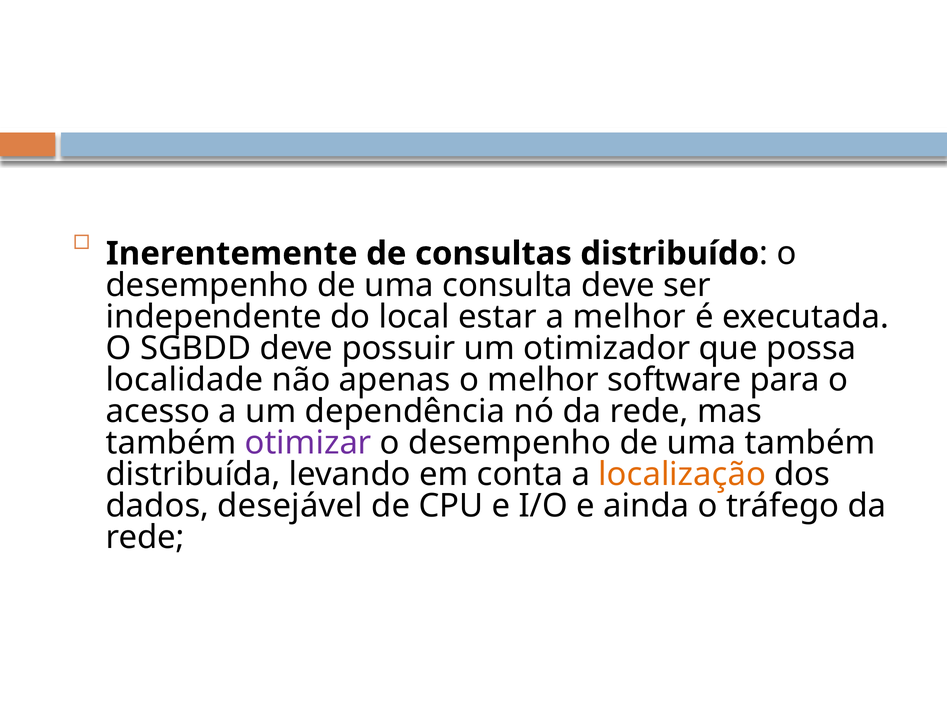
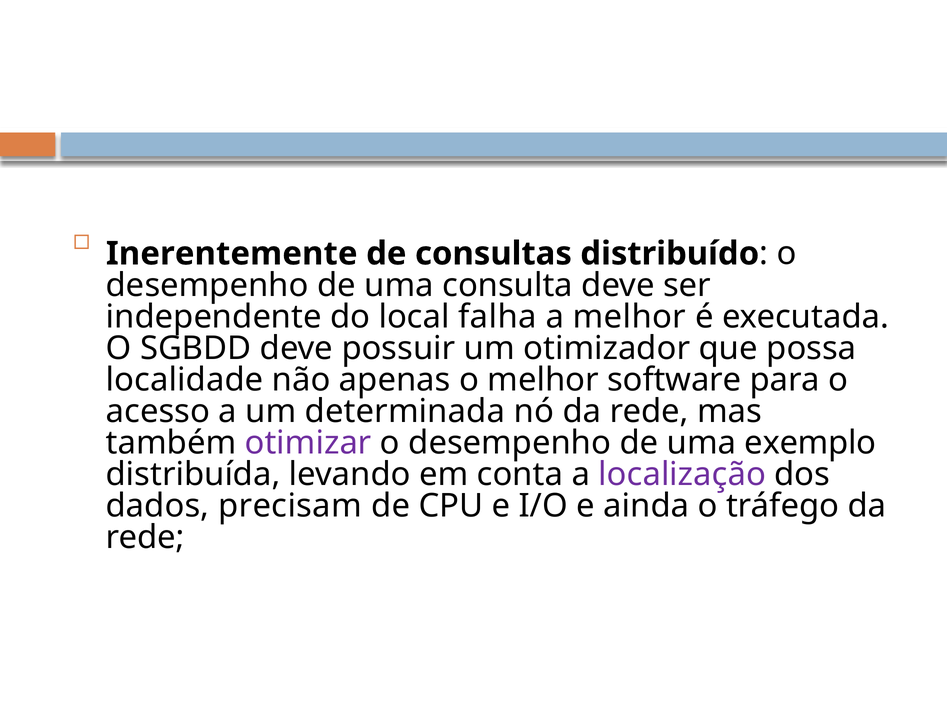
estar: estar -> falha
dependência: dependência -> determinada
uma também: também -> exemplo
localização colour: orange -> purple
desejável: desejável -> precisam
